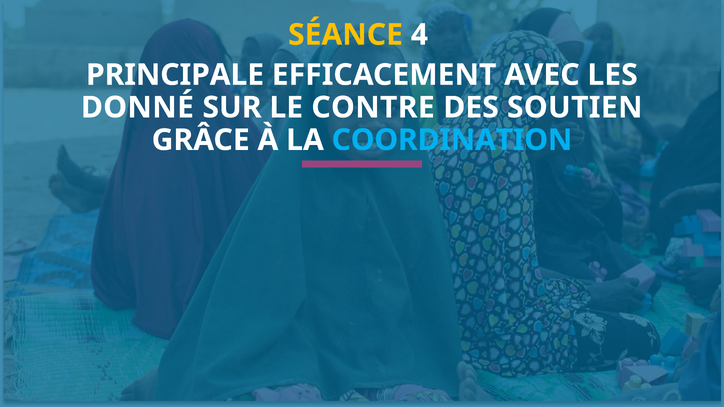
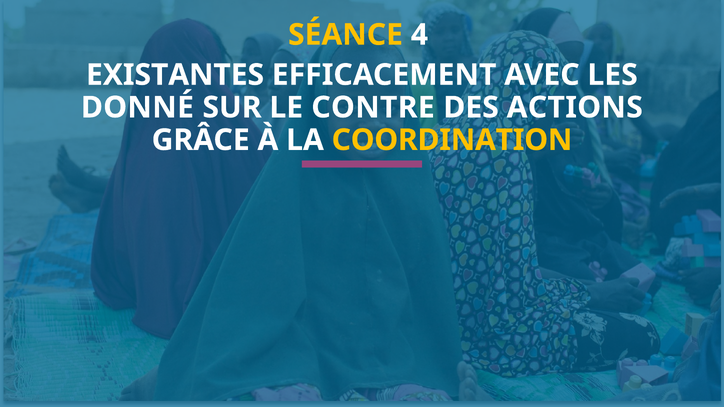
PRINCIPALE: PRINCIPALE -> EXISTANTES
SOUTIEN: SOUTIEN -> ACTIONS
COORDINATION colour: light blue -> yellow
